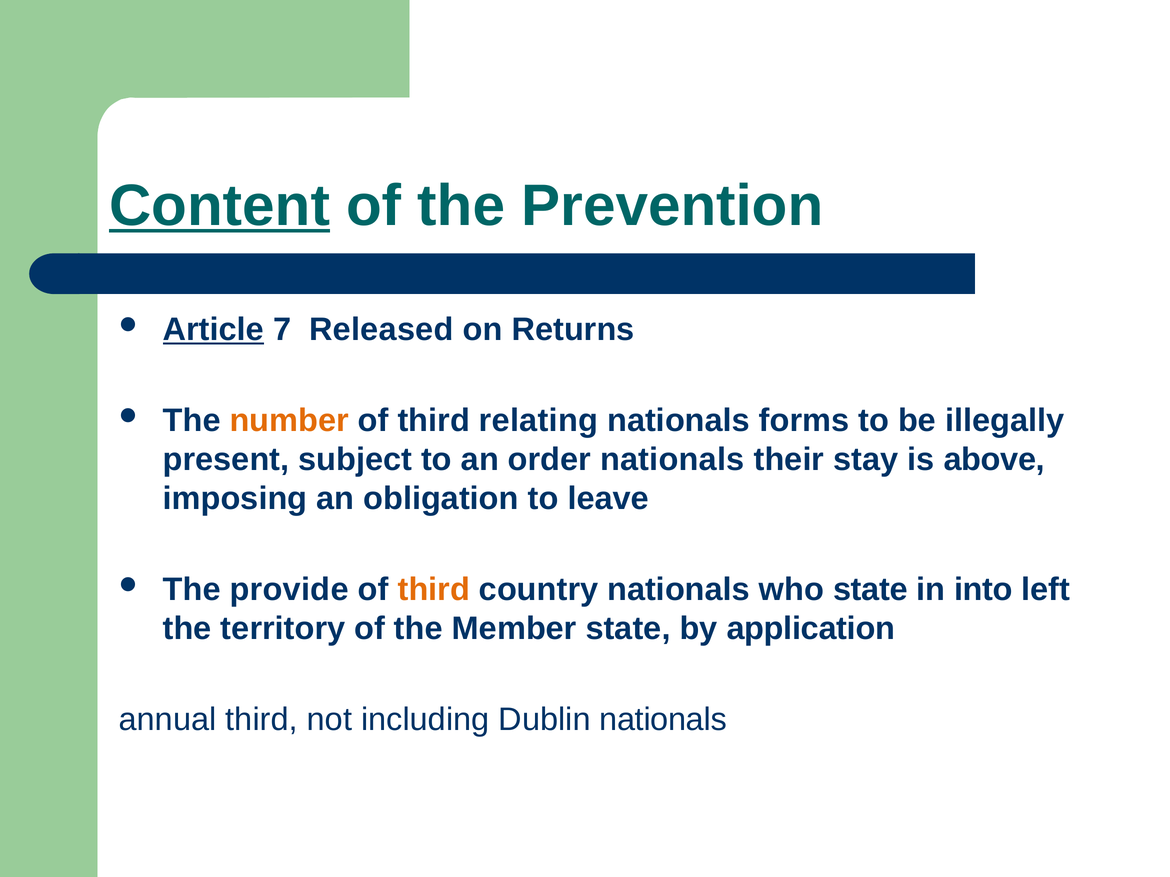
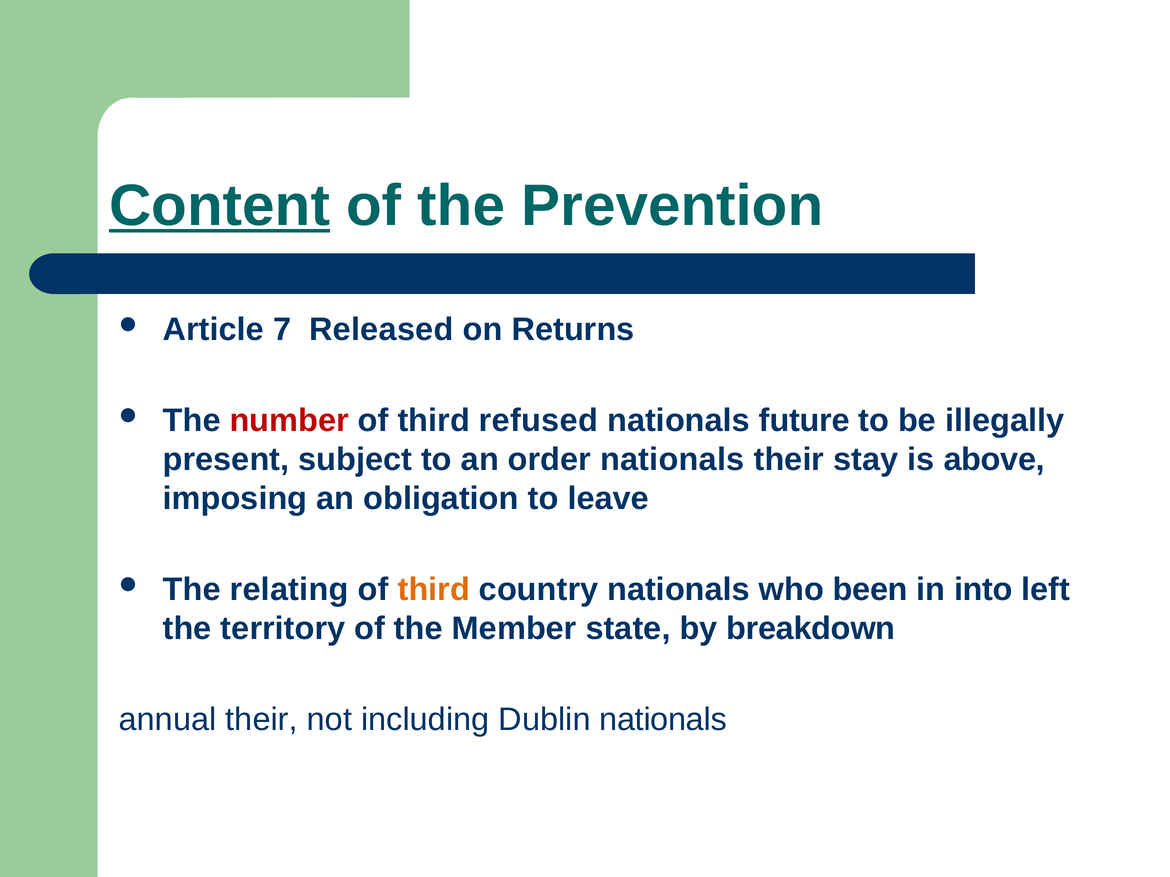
Article underline: present -> none
number colour: orange -> red
relating: relating -> refused
forms: forms -> future
provide: provide -> relating
who state: state -> been
application: application -> breakdown
annual third: third -> their
